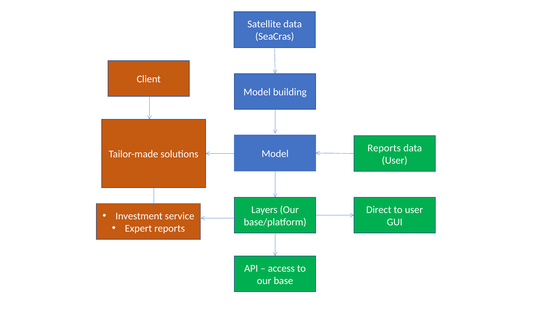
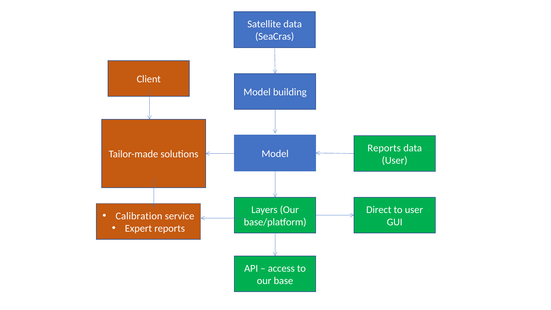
Investment: Investment -> Calibration
